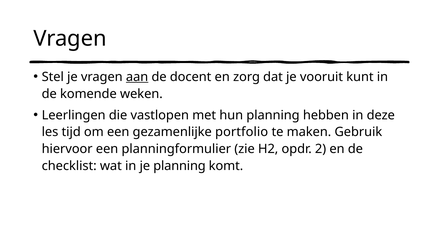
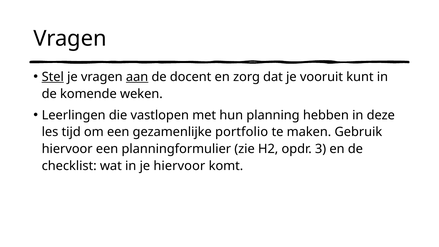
Stel underline: none -> present
2: 2 -> 3
je planning: planning -> hiervoor
